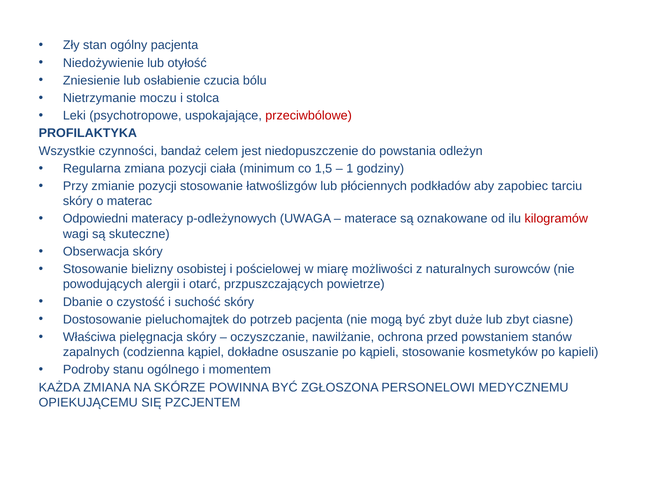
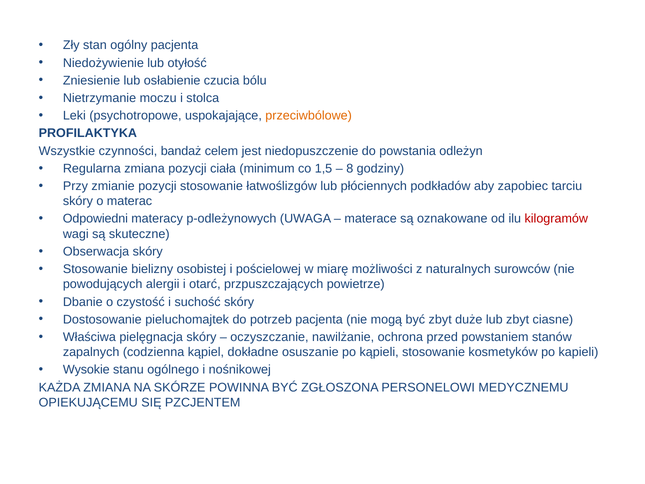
przeciwbólowe colour: red -> orange
1: 1 -> 8
Podroby: Podroby -> Wysokie
momentem: momentem -> nośnikowej
